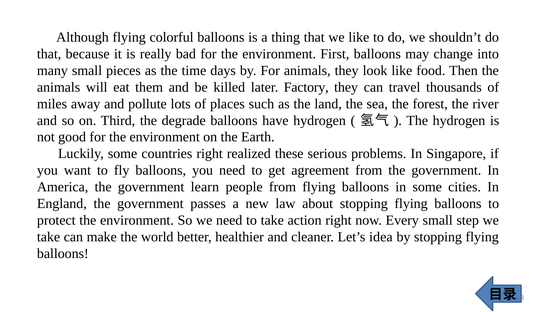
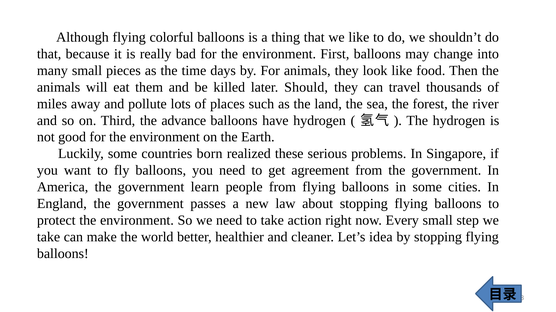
Factory: Factory -> Should
degrade: degrade -> advance
countries right: right -> born
